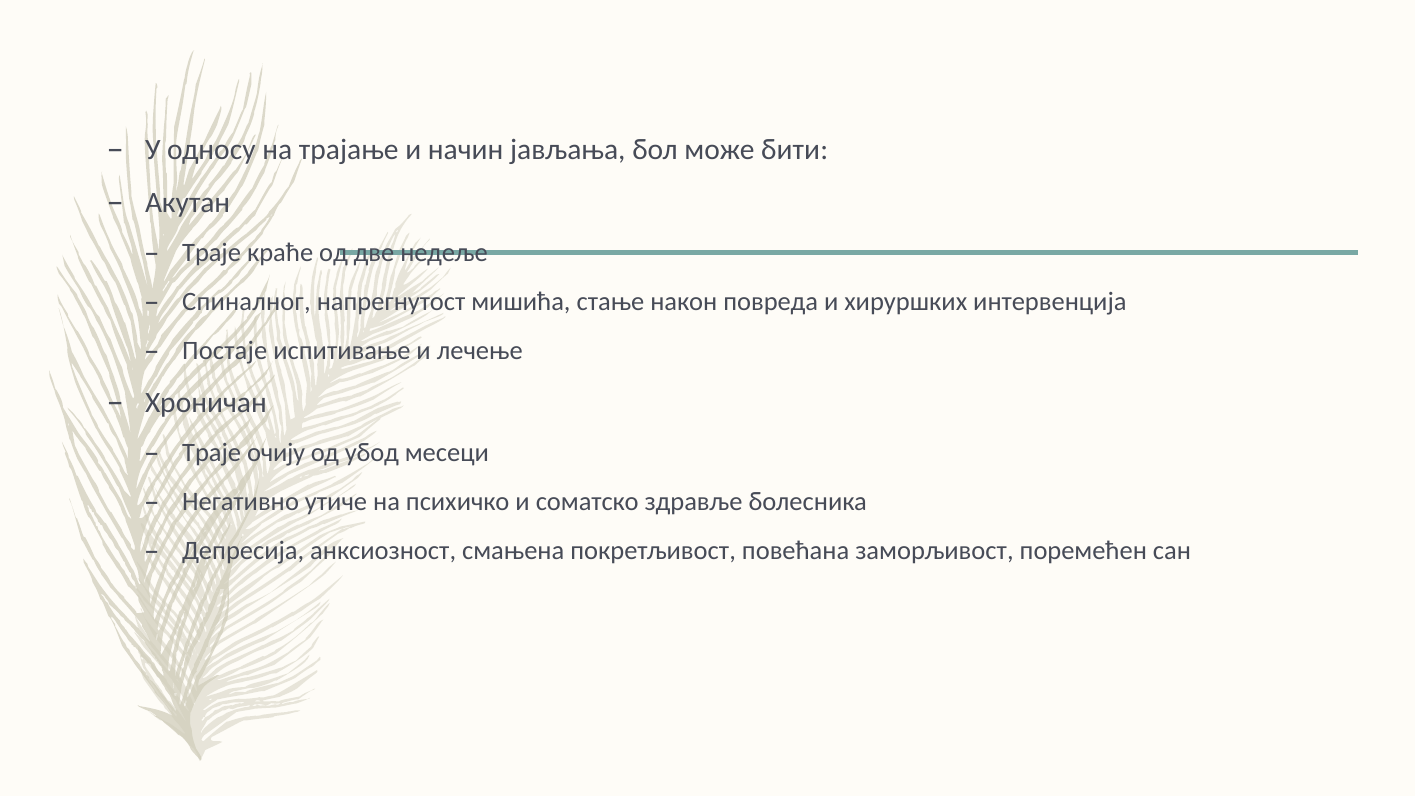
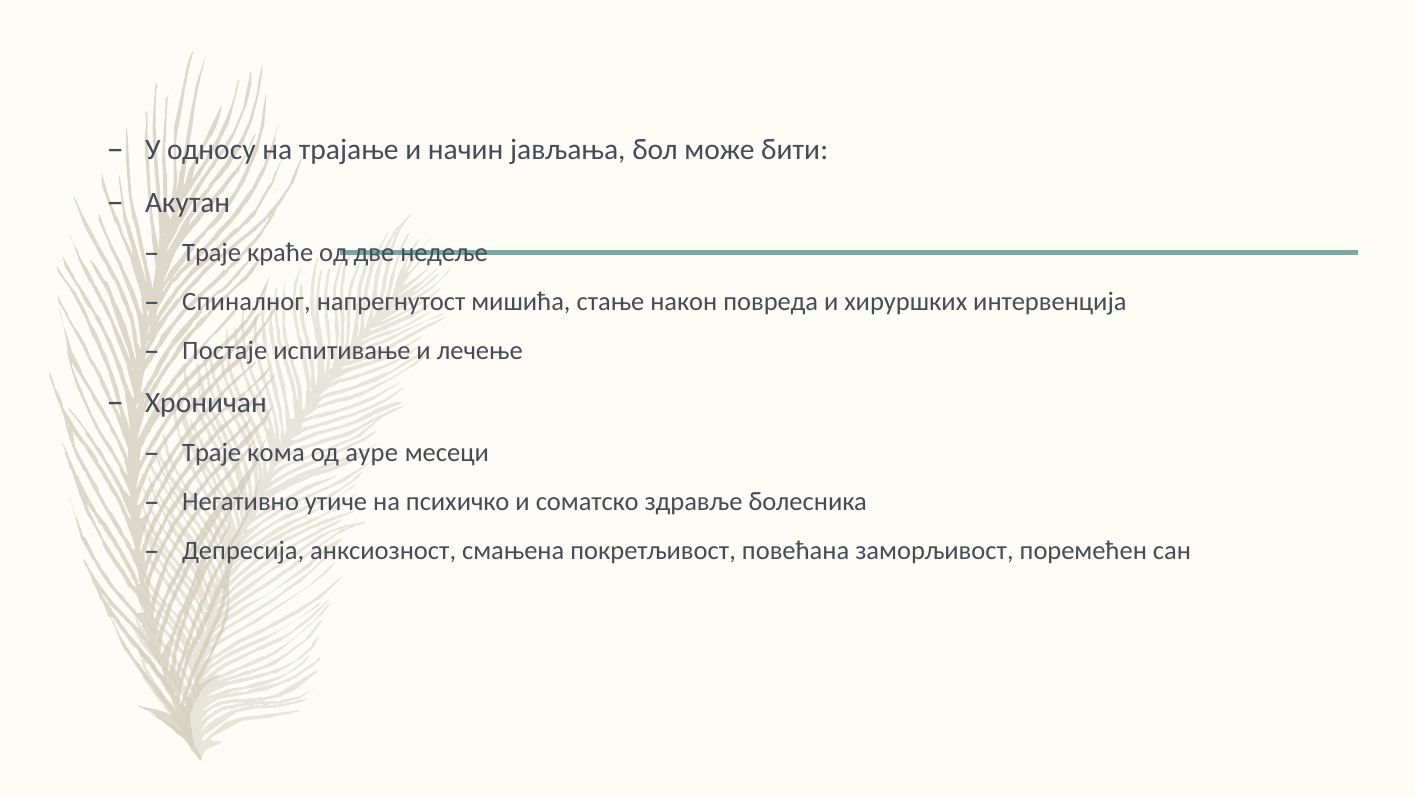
очију: очију -> кома
убод: убод -> ауре
